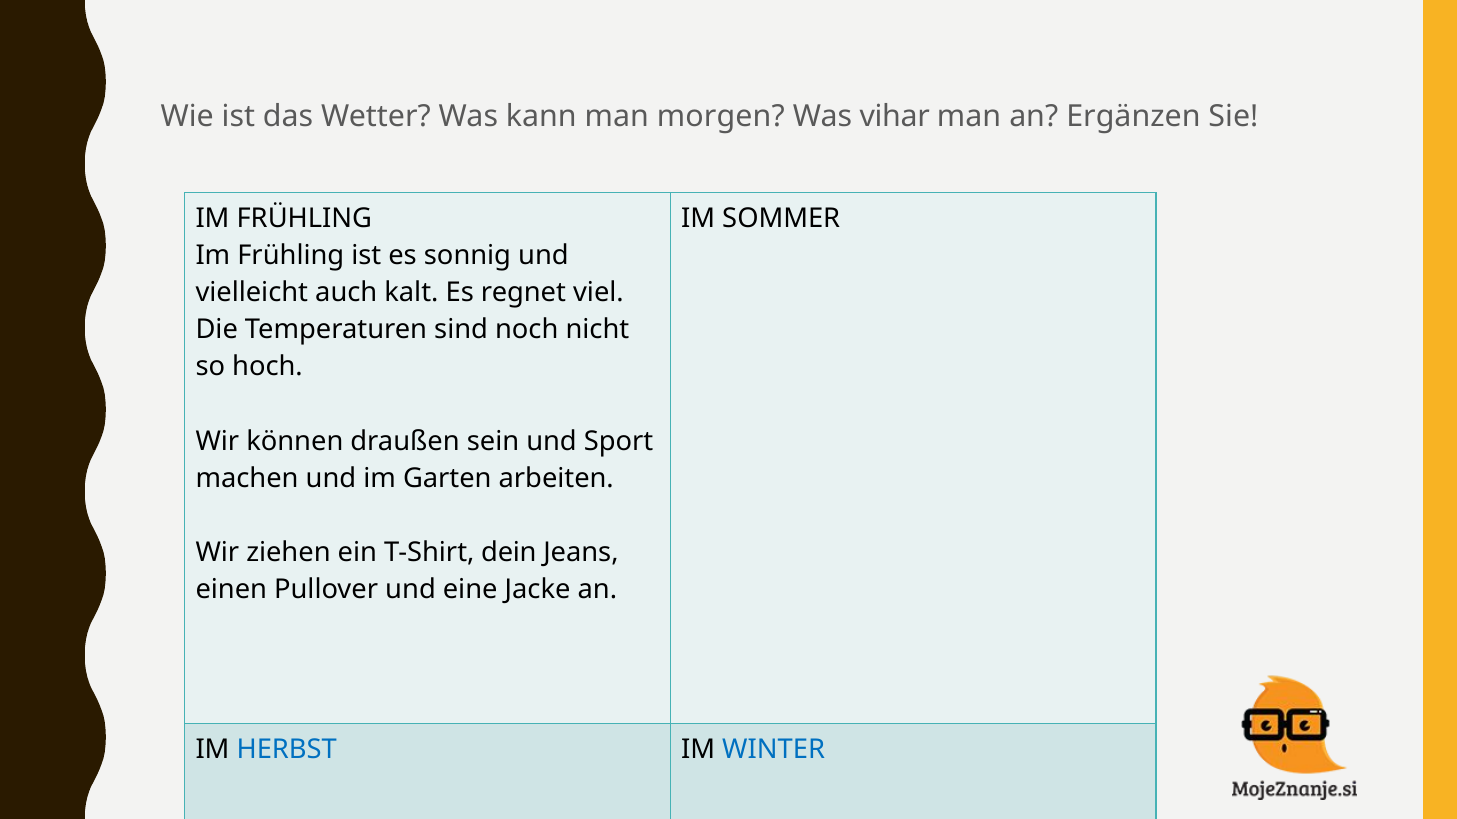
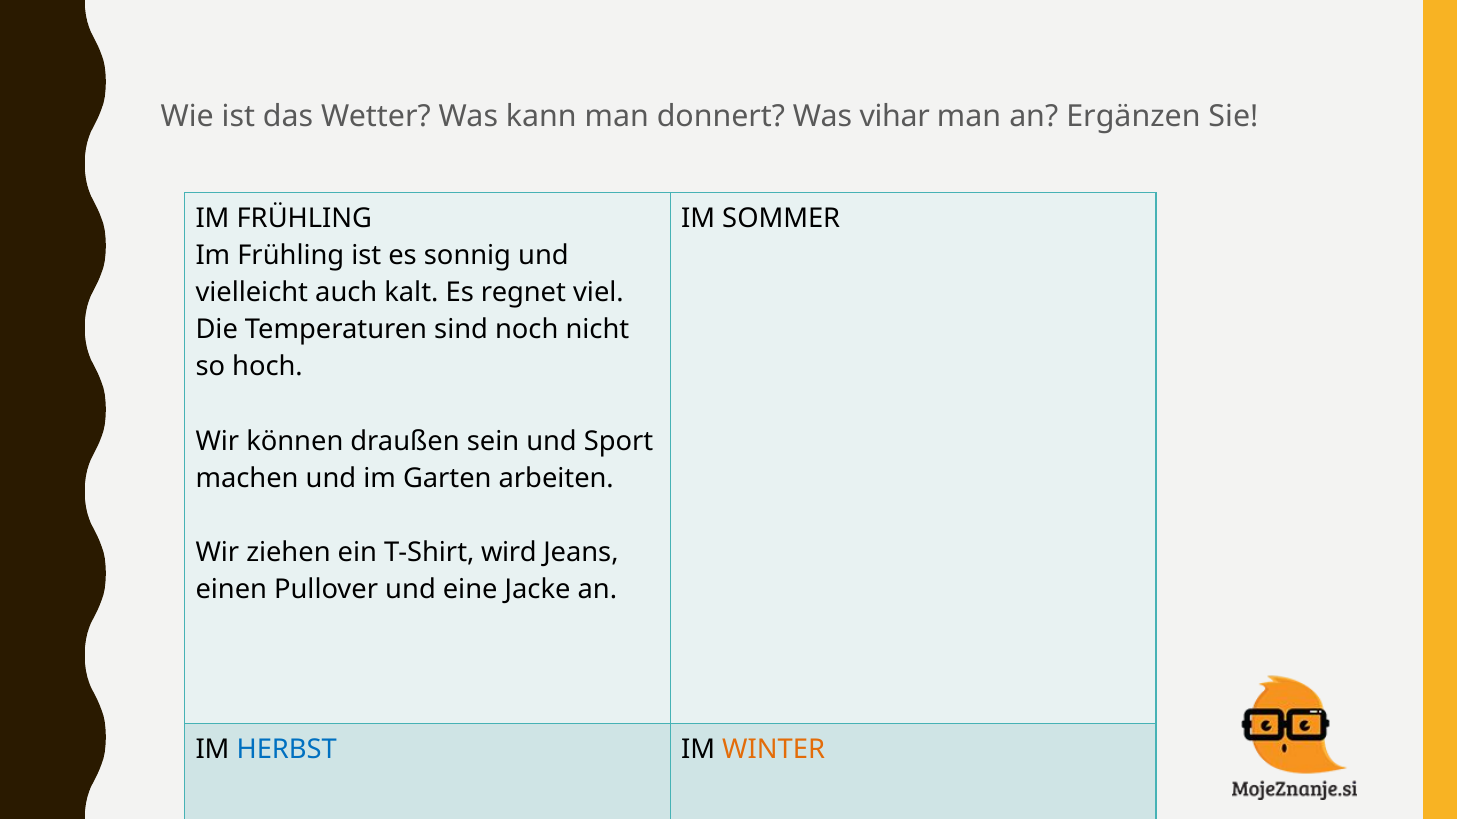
morgen: morgen -> donnert
dein: dein -> wird
WINTER colour: blue -> orange
